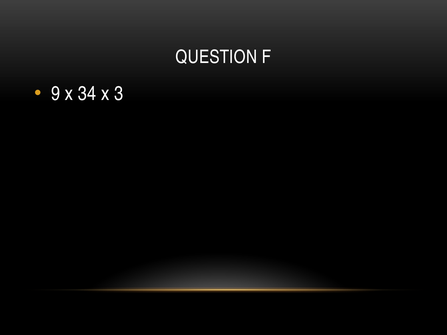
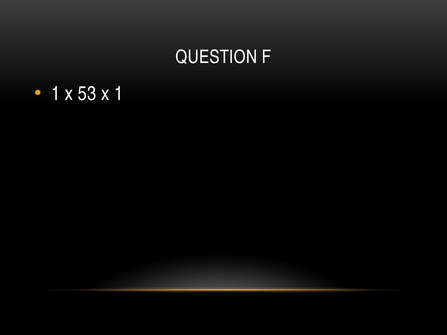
9 at (56, 94): 9 -> 1
34: 34 -> 53
x 3: 3 -> 1
